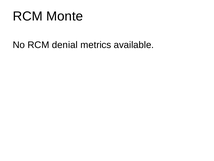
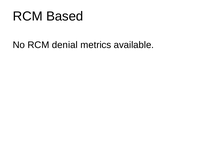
Monte: Monte -> Based
